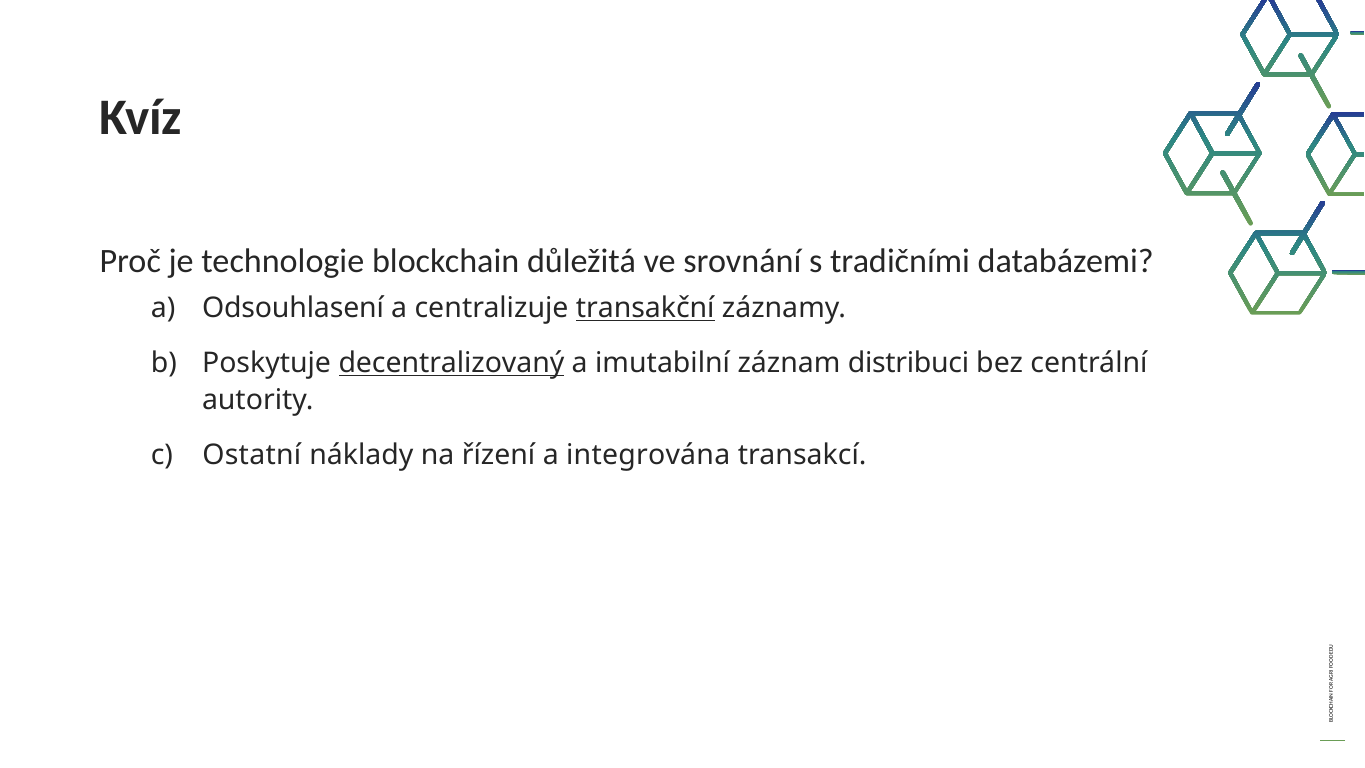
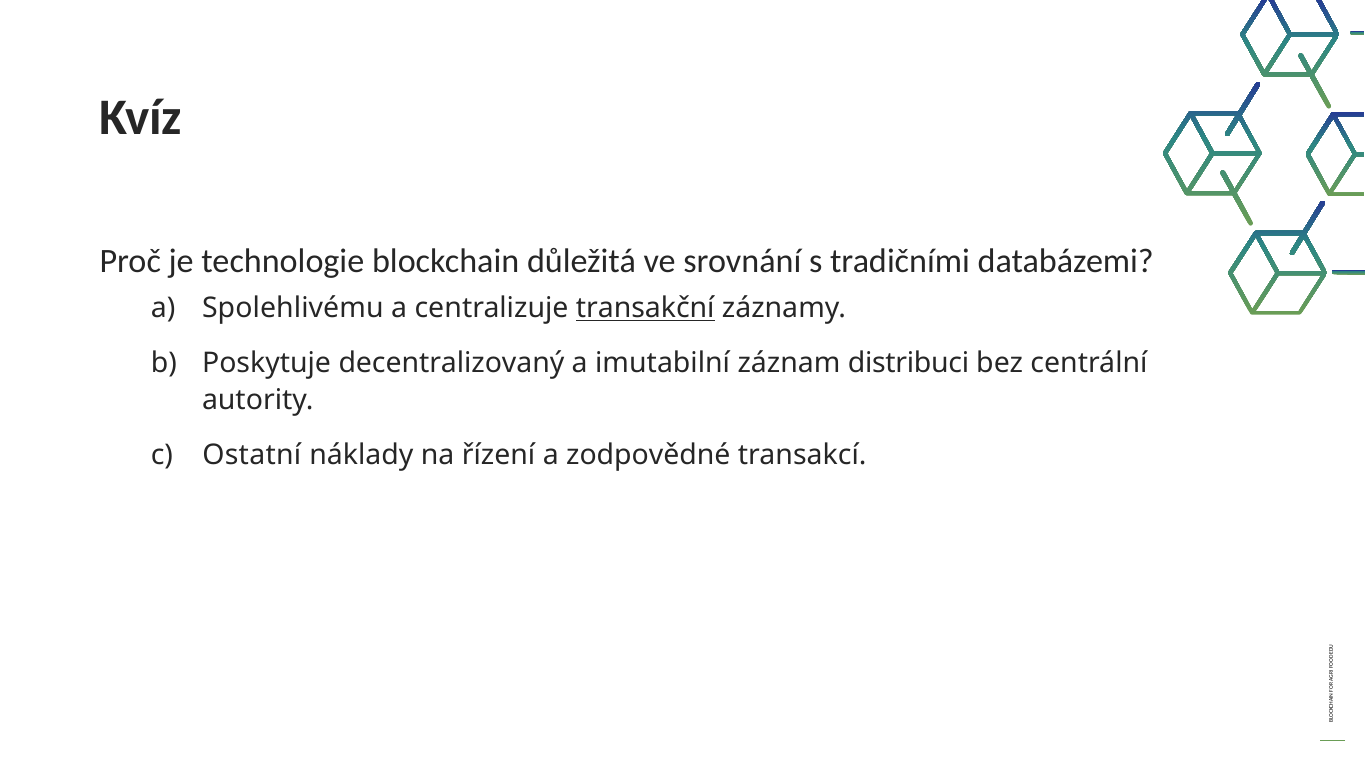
Odsouhlasení: Odsouhlasení -> Spolehlivému
decentralizovaný underline: present -> none
integrována: integrována -> zodpovědné
